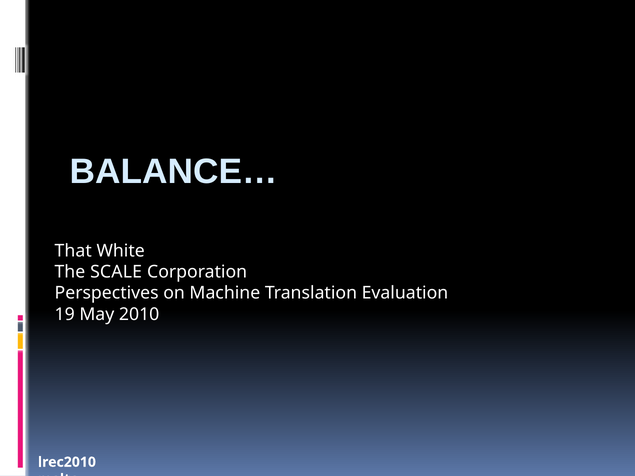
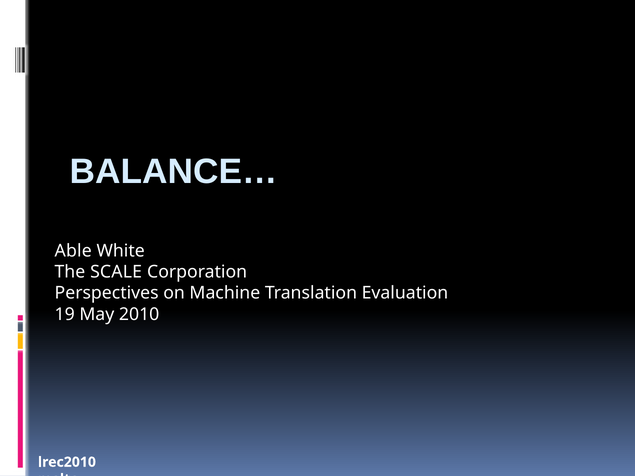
That: That -> Able
